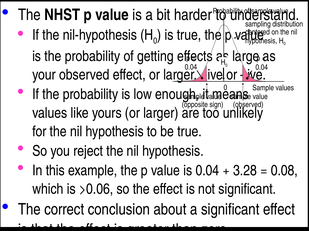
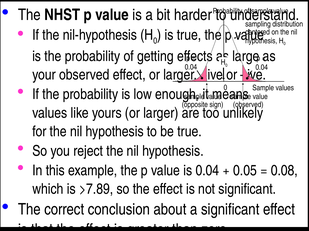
3.28: 3.28 -> 0.05
>0.06: >0.06 -> >7.89
